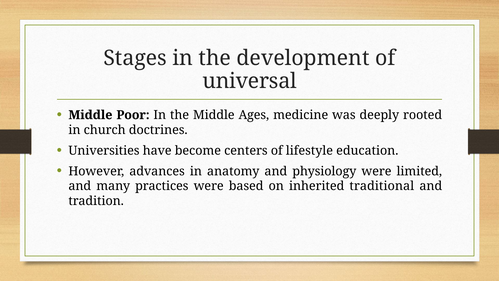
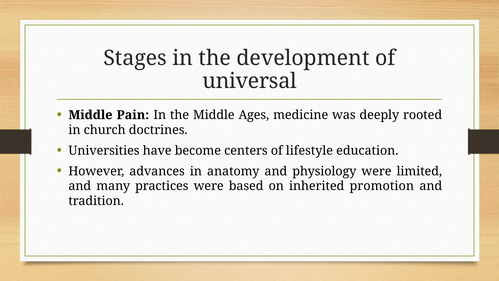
Poor: Poor -> Pain
traditional: traditional -> promotion
